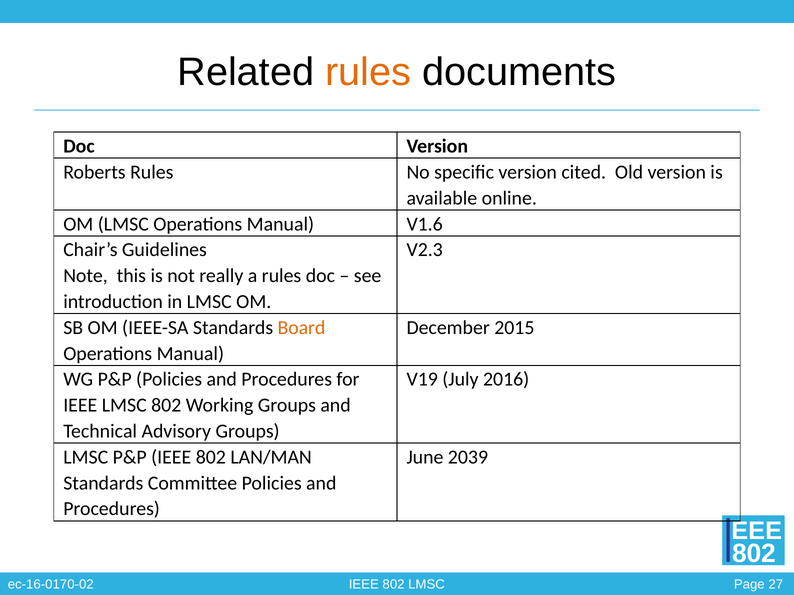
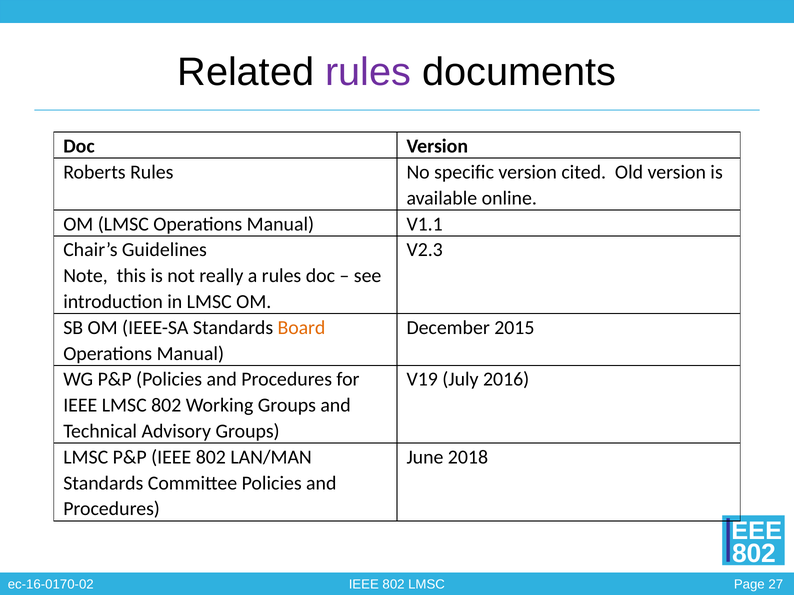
rules at (368, 72) colour: orange -> purple
V1.6: V1.6 -> V1.1
2039: 2039 -> 2018
